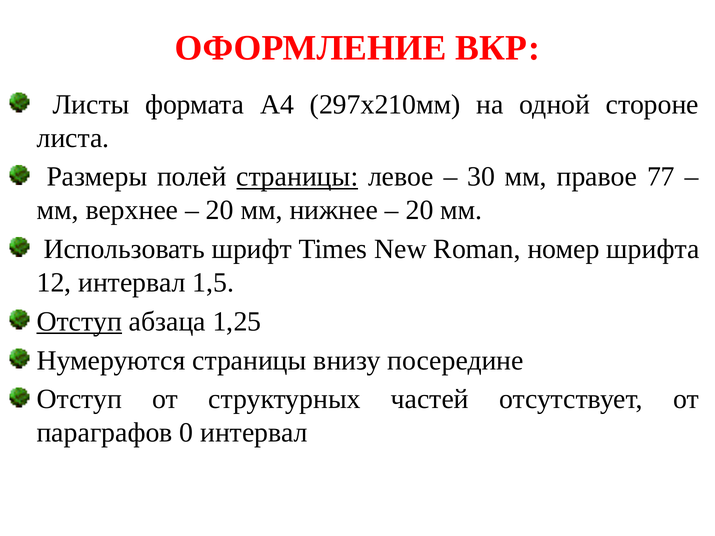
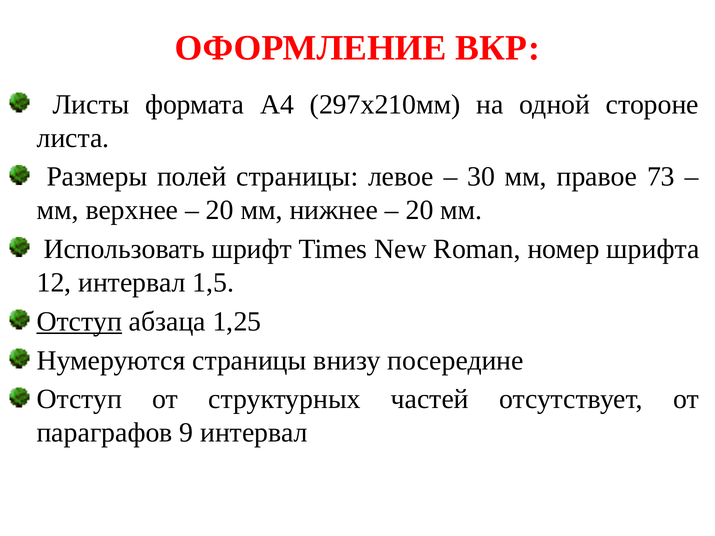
страницы at (297, 177) underline: present -> none
77: 77 -> 73
0: 0 -> 9
